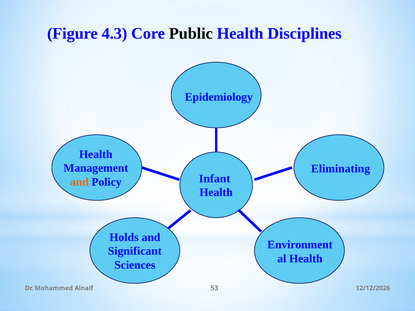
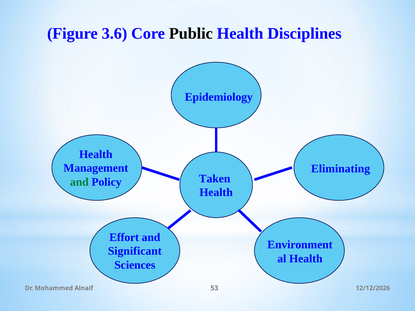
4.3: 4.3 -> 3.6
Infant: Infant -> Taken
and at (79, 182) colour: orange -> green
Holds: Holds -> Effort
